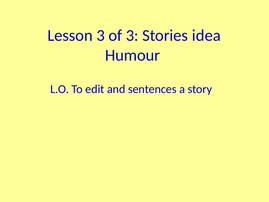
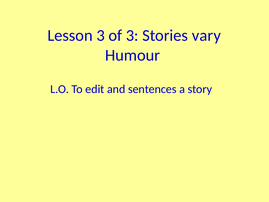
idea: idea -> vary
